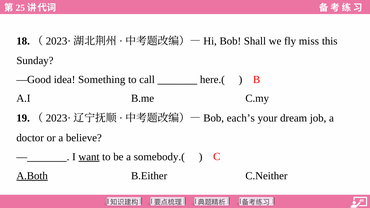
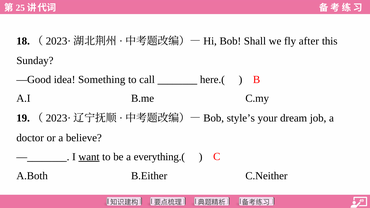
miss: miss -> after
each’s: each’s -> style’s
somebody.(: somebody.( -> everything.(
A.Both underline: present -> none
